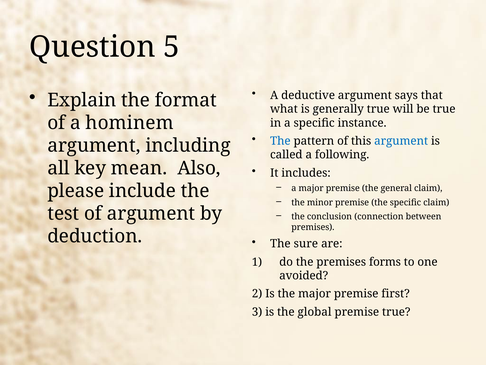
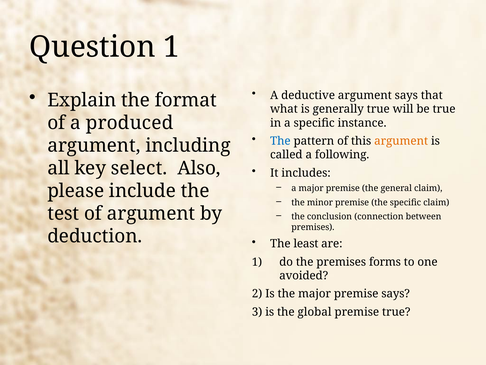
Question 5: 5 -> 1
hominem: hominem -> produced
argument at (401, 141) colour: blue -> orange
mean: mean -> select
sure: sure -> least
premise first: first -> says
